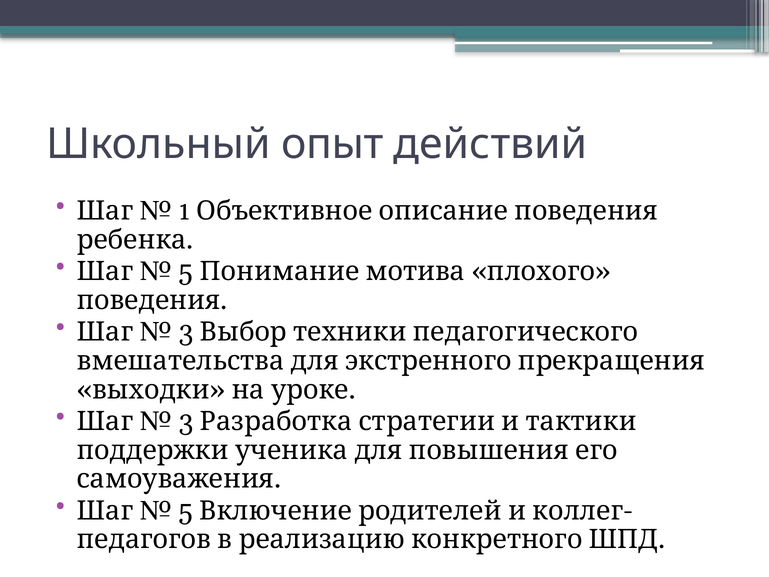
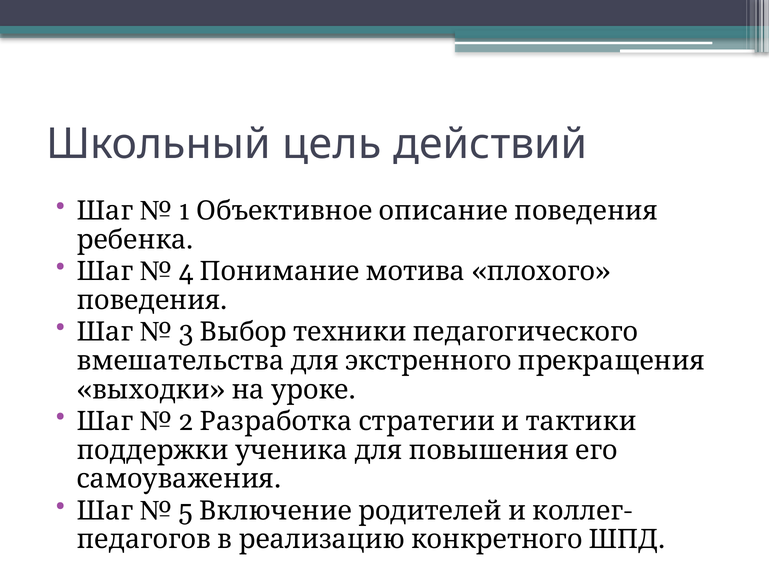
опыт: опыт -> цель
5 at (186, 271): 5 -> 4
3 at (186, 421): 3 -> 2
